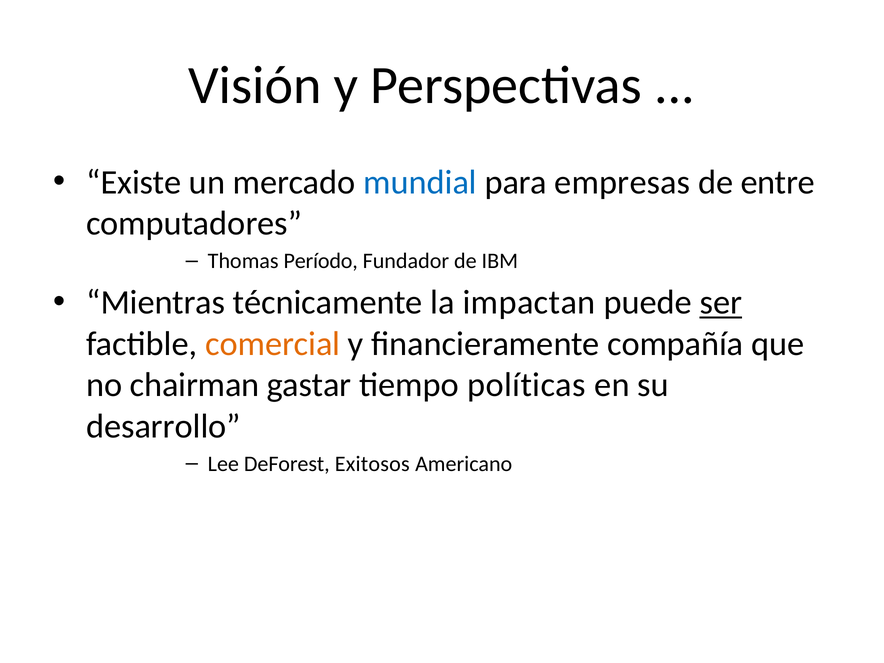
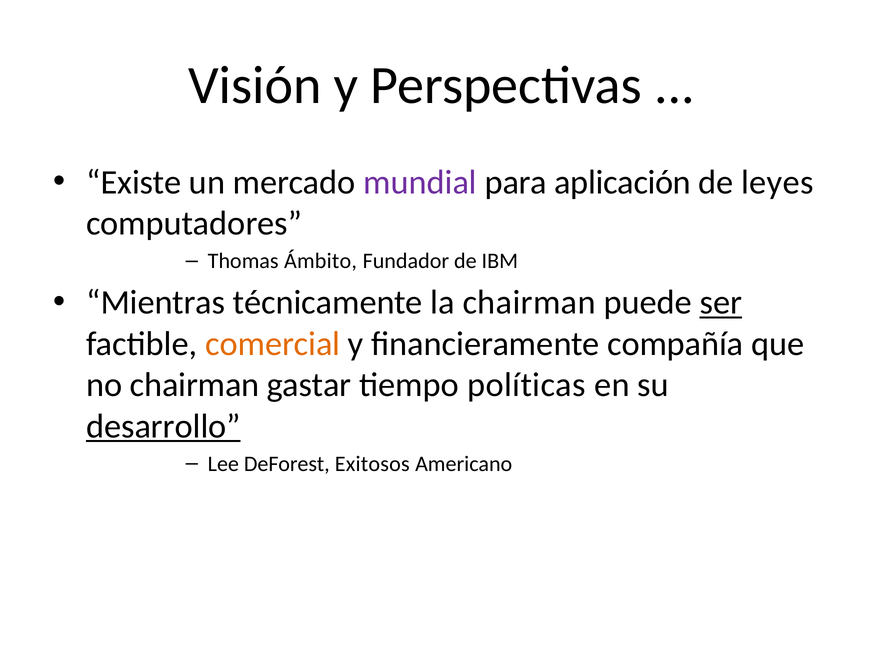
mundial colour: blue -> purple
empresas: empresas -> aplicación
entre: entre -> leyes
Período: Período -> Ámbito
la impactan: impactan -> chairman
desarrollo underline: none -> present
